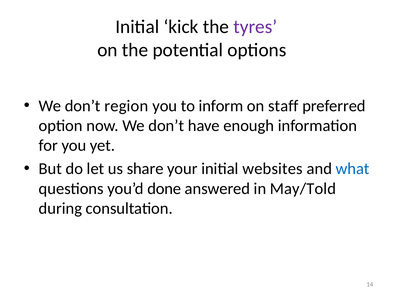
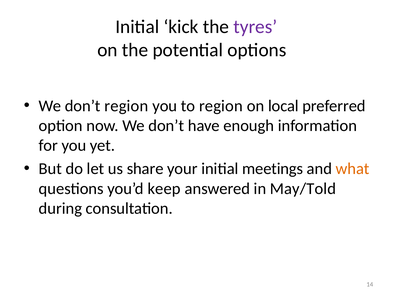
to inform: inform -> region
staff: staff -> local
websites: websites -> meetings
what colour: blue -> orange
done: done -> keep
